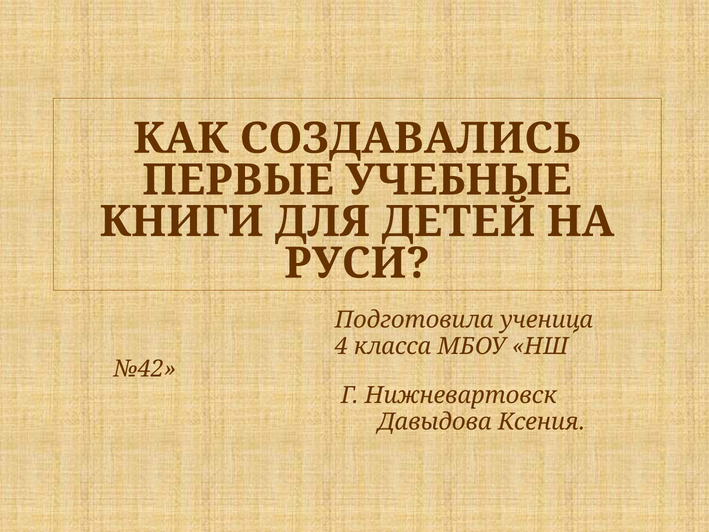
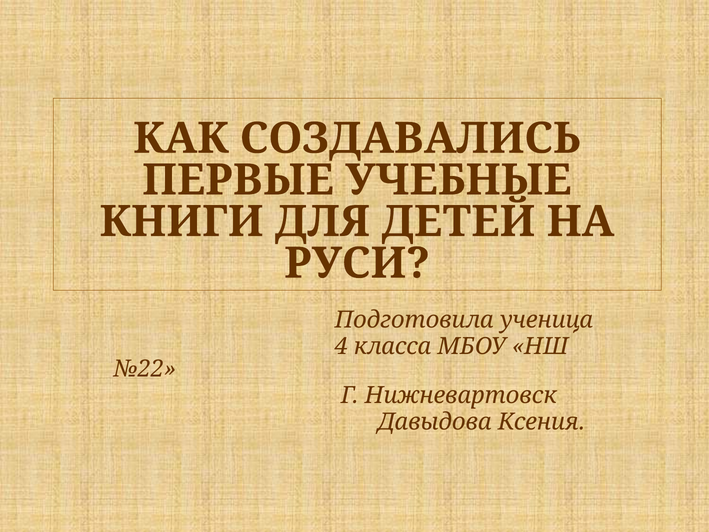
№42: №42 -> №22
